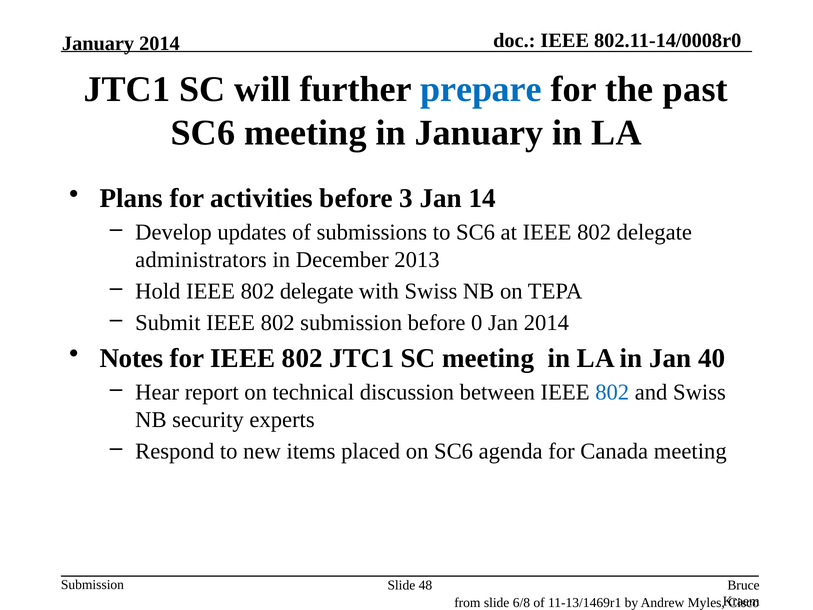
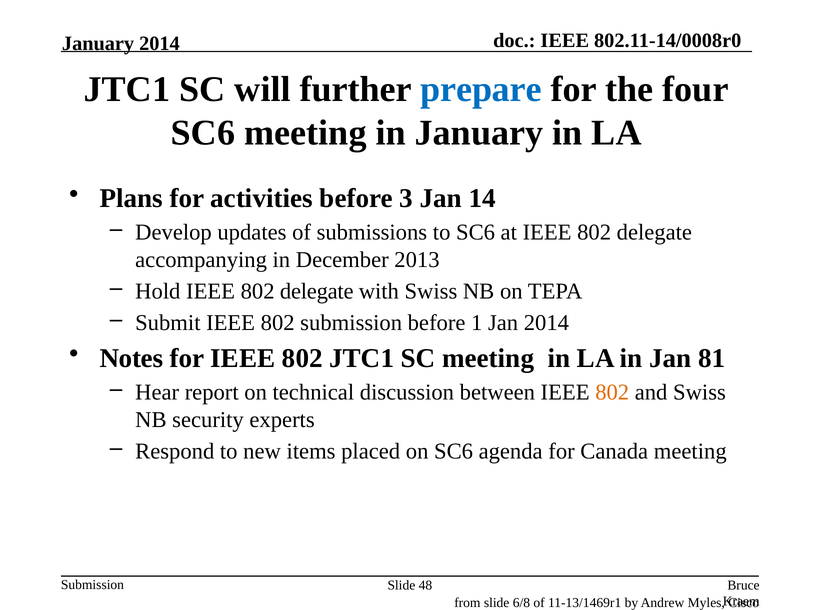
past: past -> four
administrators: administrators -> accompanying
0: 0 -> 1
40: 40 -> 81
802 at (612, 392) colour: blue -> orange
